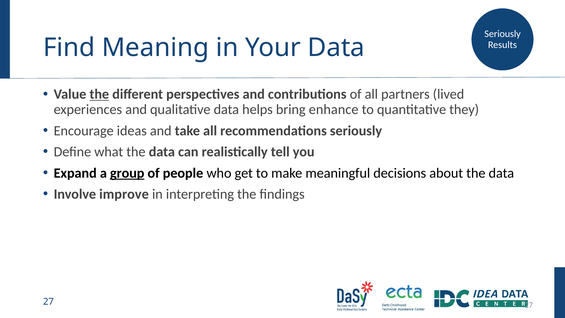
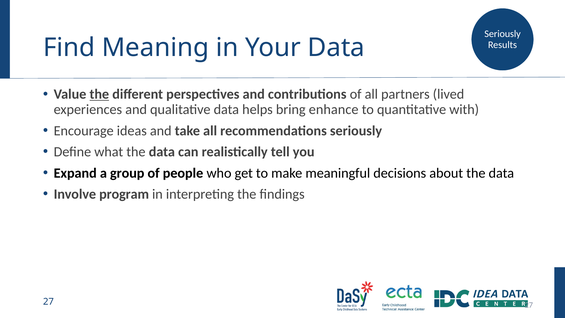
they: they -> with
group underline: present -> none
improve: improve -> program
